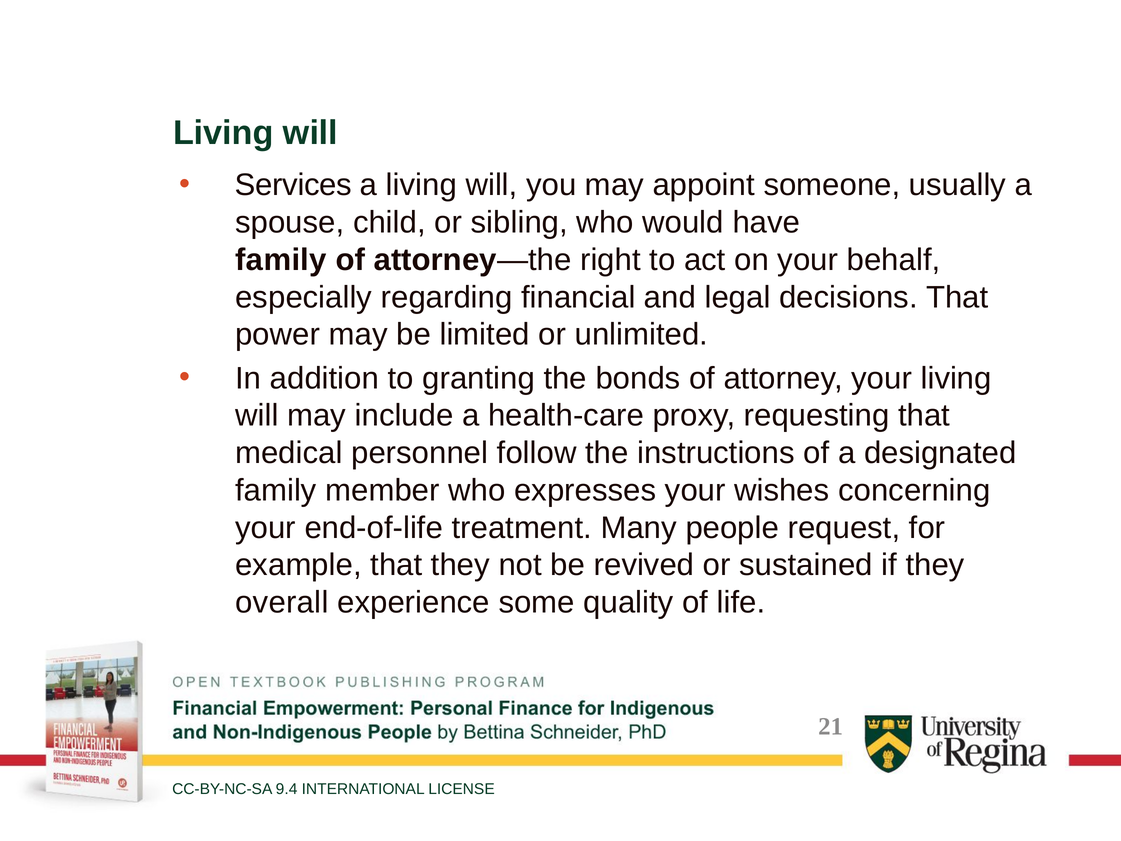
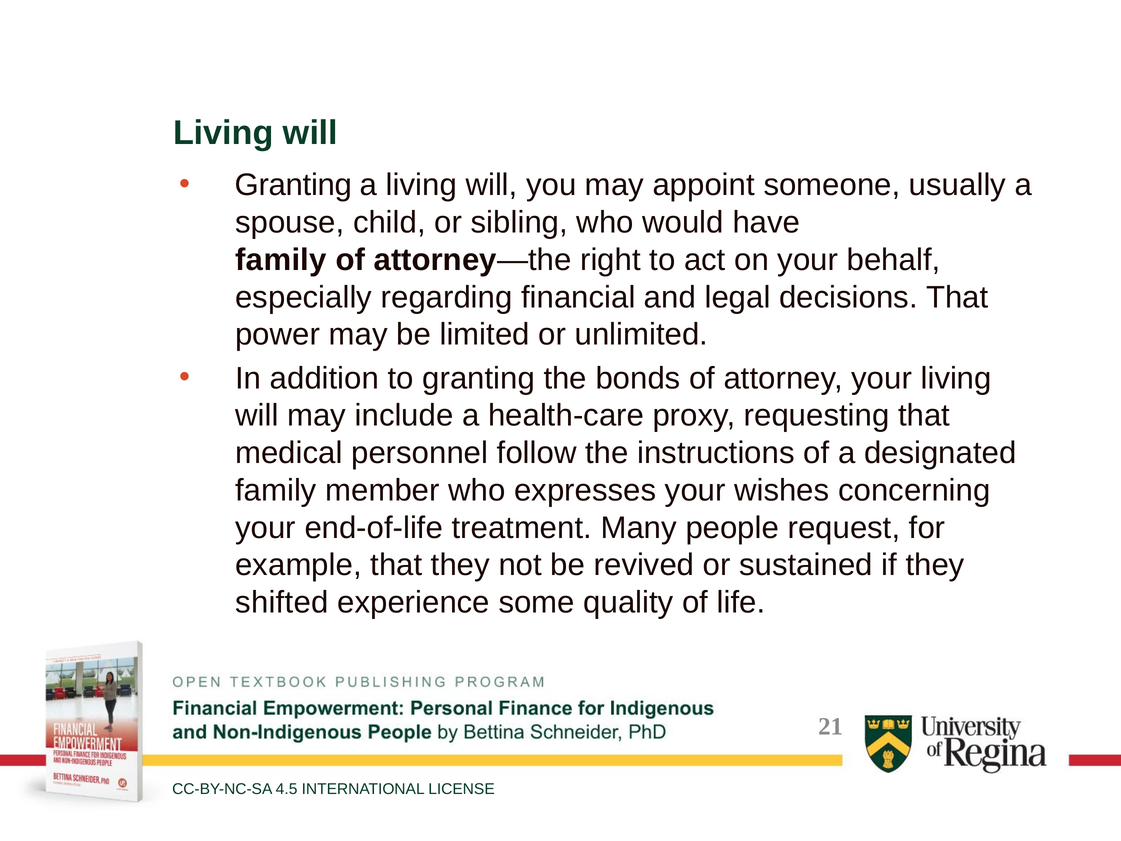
Services at (293, 185): Services -> Granting
overall: overall -> shifted
9.4: 9.4 -> 4.5
